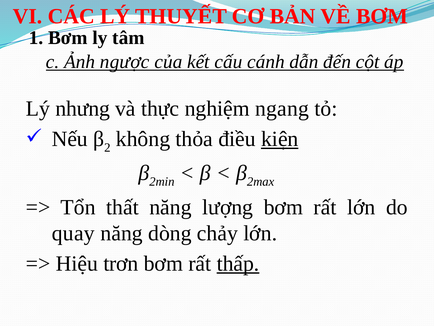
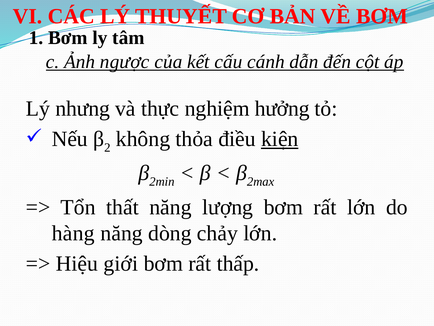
ngang: ngang -> hưởng
quay: quay -> hàng
trơn: trơn -> giới
thấp underline: present -> none
